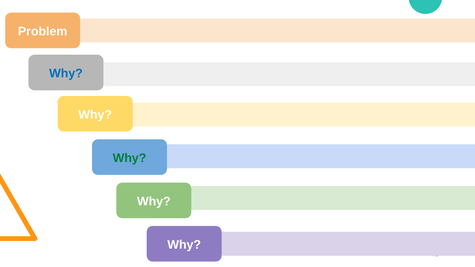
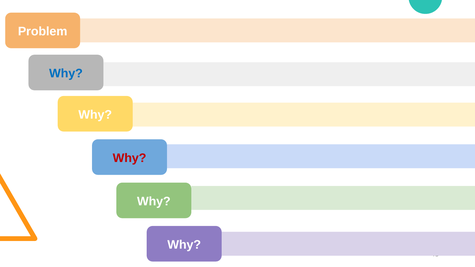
Why at (129, 158) colour: green -> red
